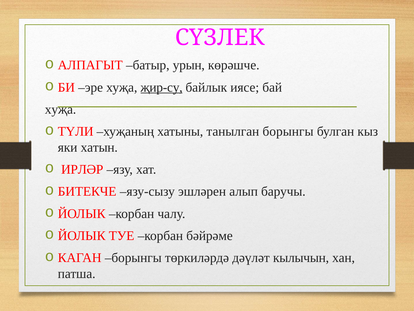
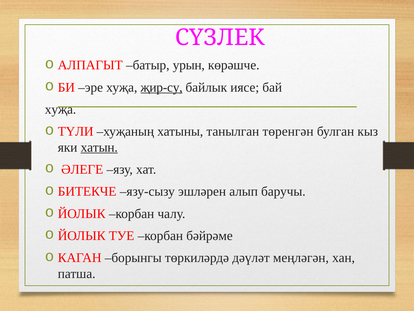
танылган борынгы: борынгы -> төренгән
хатын underline: none -> present
ИРЛӘР: ИРЛӘР -> ӘЛЕГЕ
кылычын: кылычын -> меңләгән
